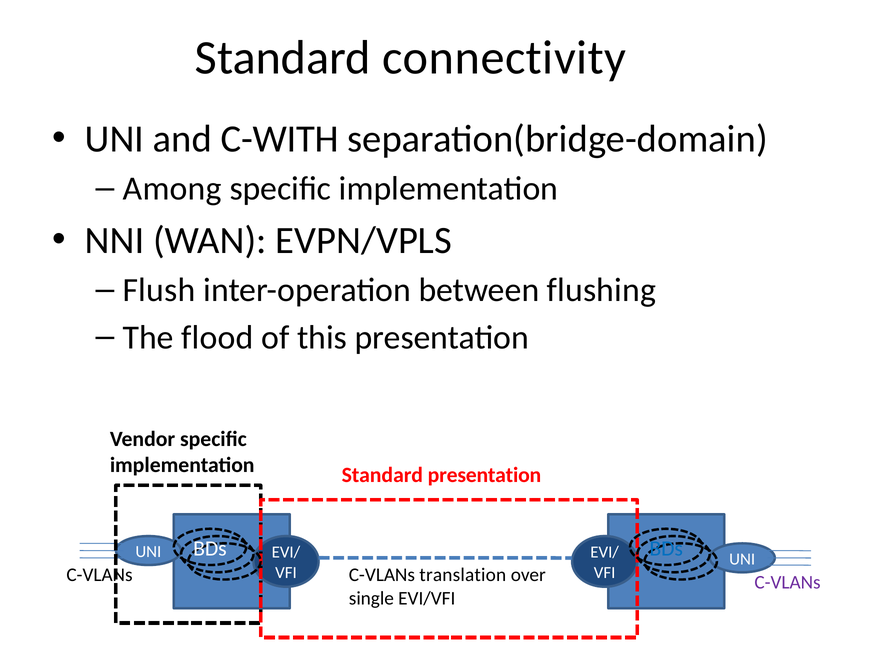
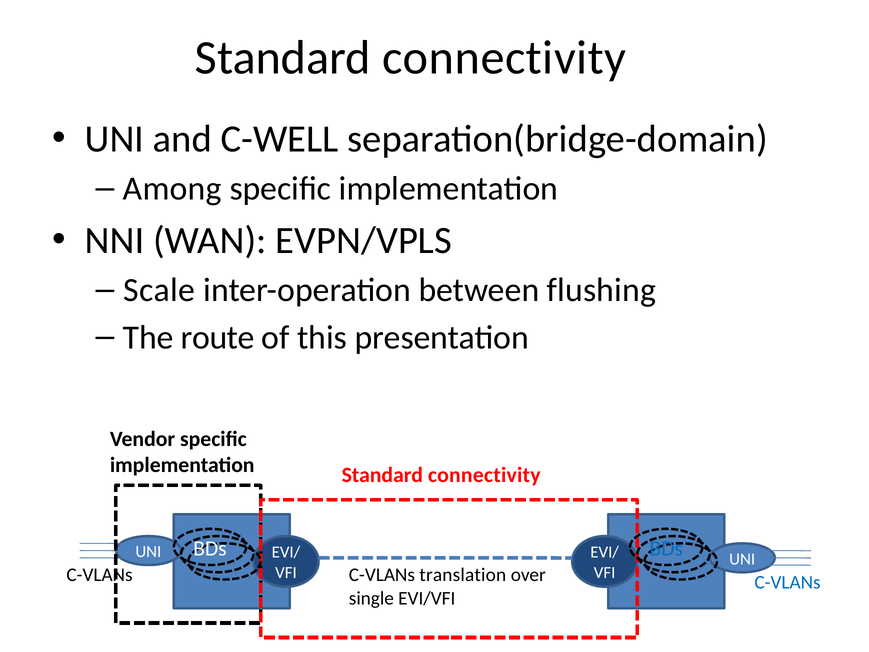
C-WITH: C-WITH -> C-WELL
Flush: Flush -> Scale
flood: flood -> route
implementation Standard presentation: presentation -> connectivity
C-VLANs at (788, 582) colour: purple -> blue
